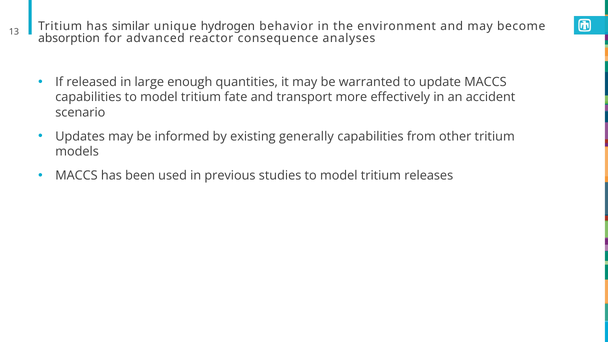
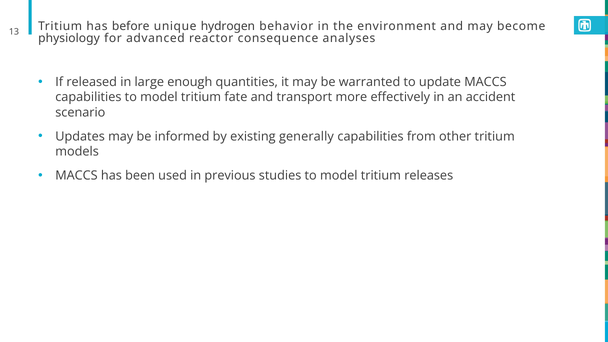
similar: similar -> before
absorption: absorption -> physiology
